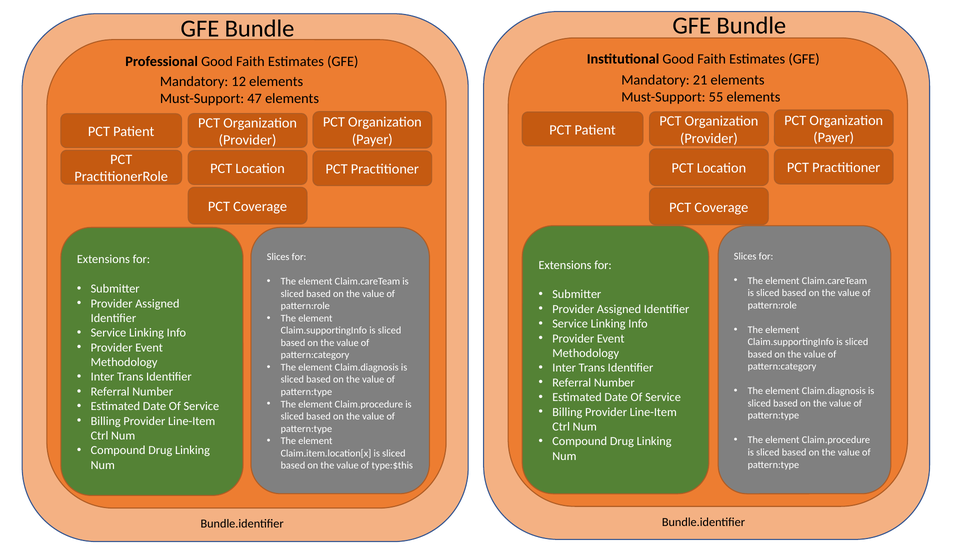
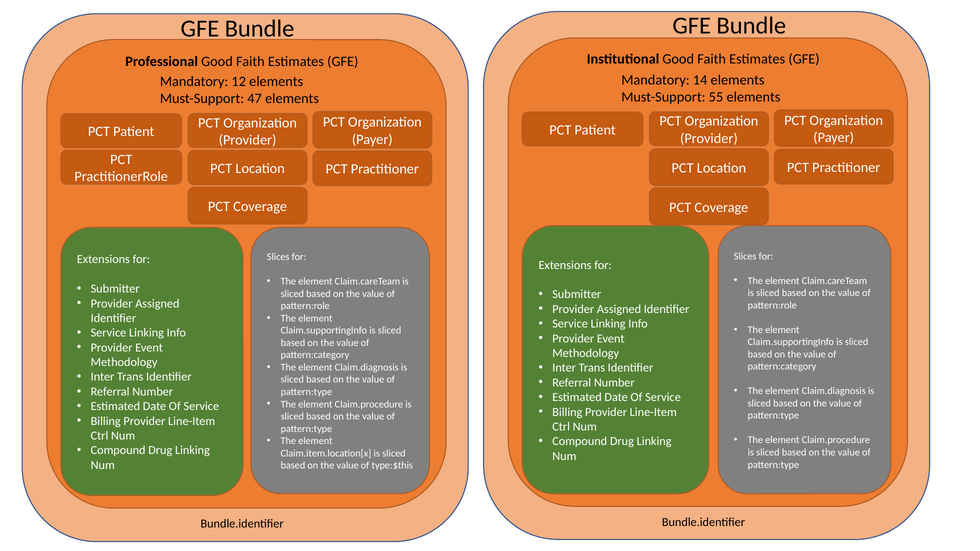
21: 21 -> 14
